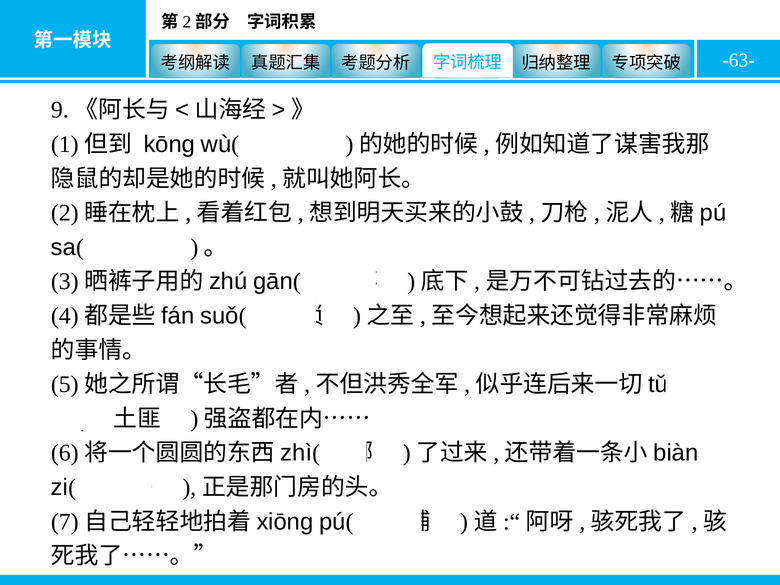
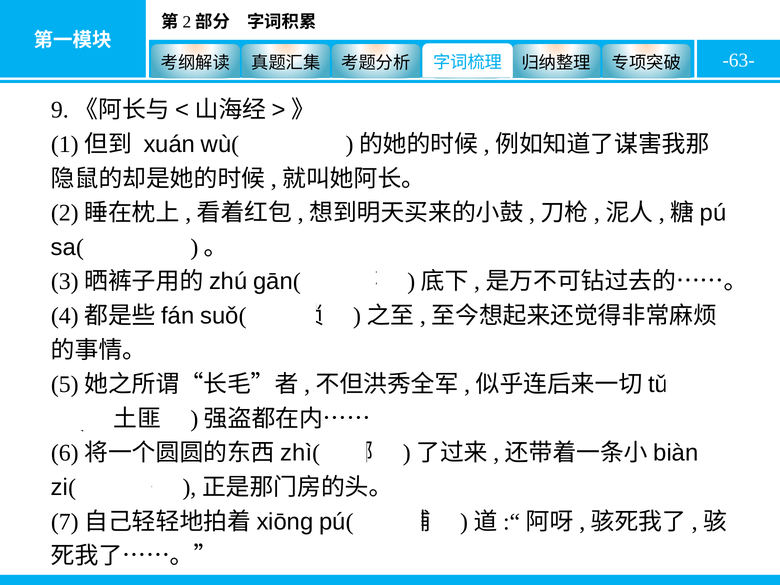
kōng: kōng -> xuán
